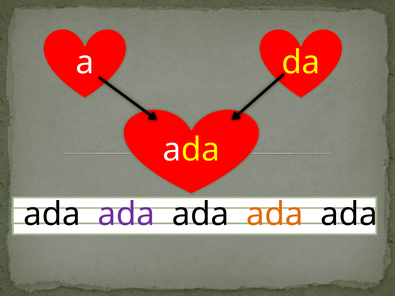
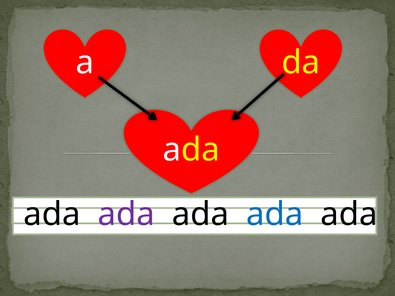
ada at (275, 214) colour: orange -> blue
